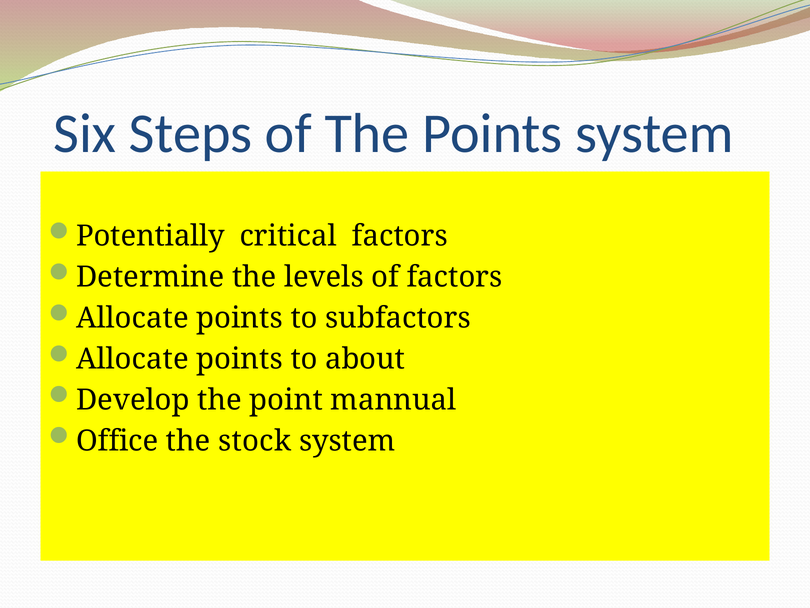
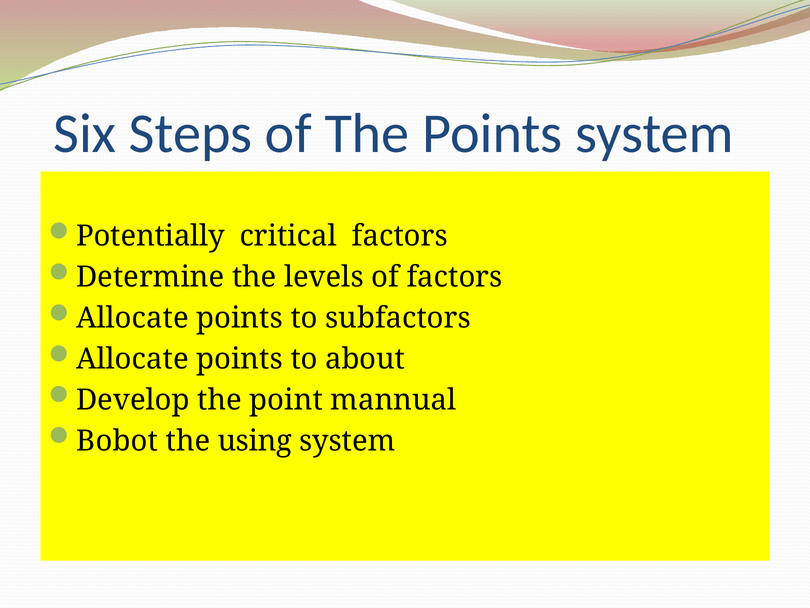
Office: Office -> Bobot
stock: stock -> using
